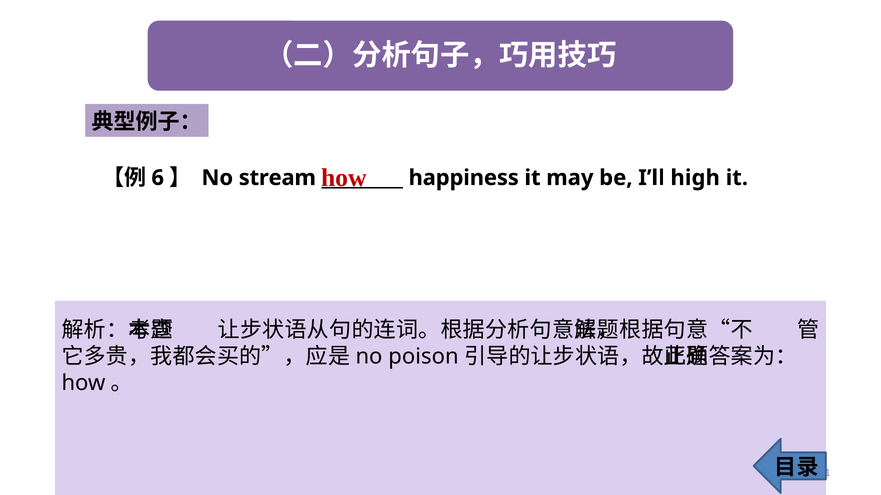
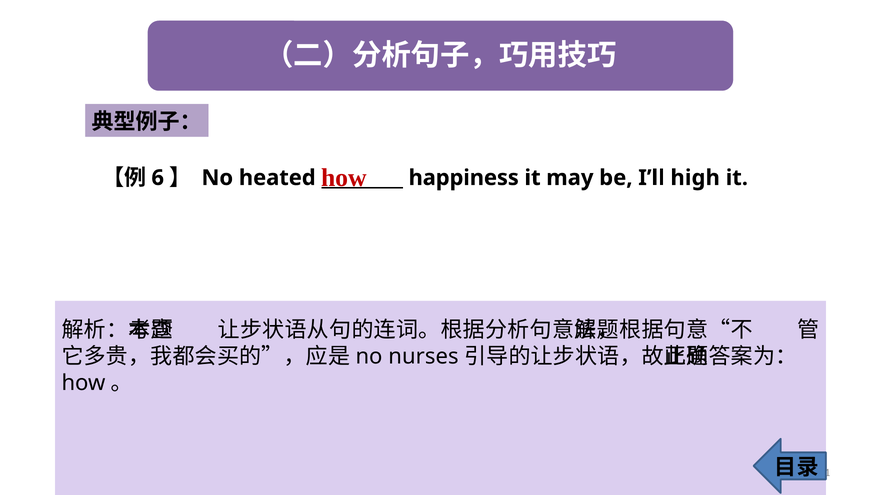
stream: stream -> heated
poison: poison -> nurses
